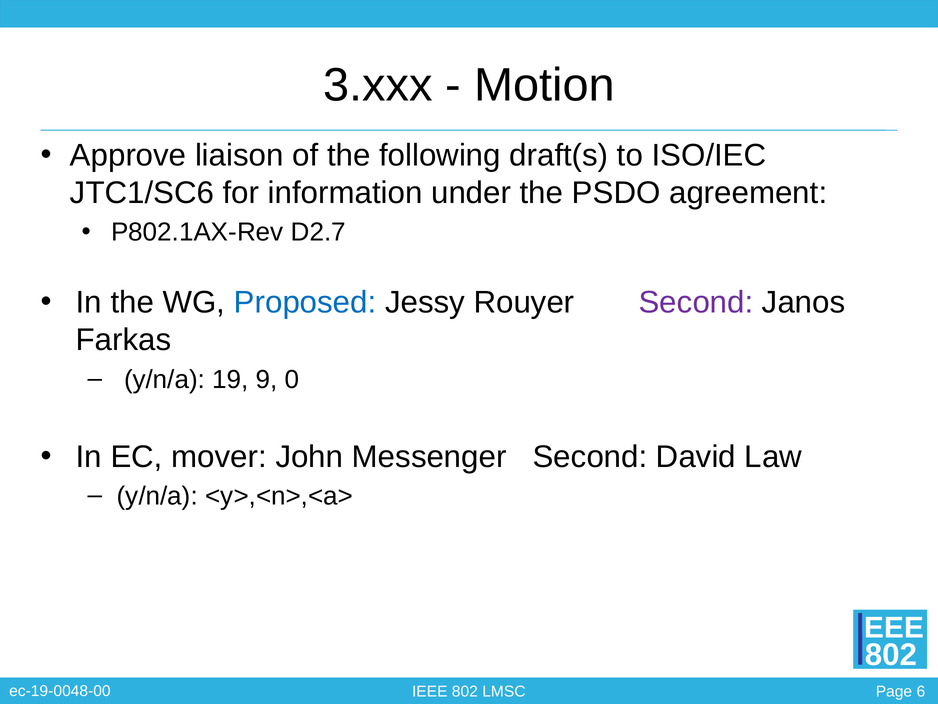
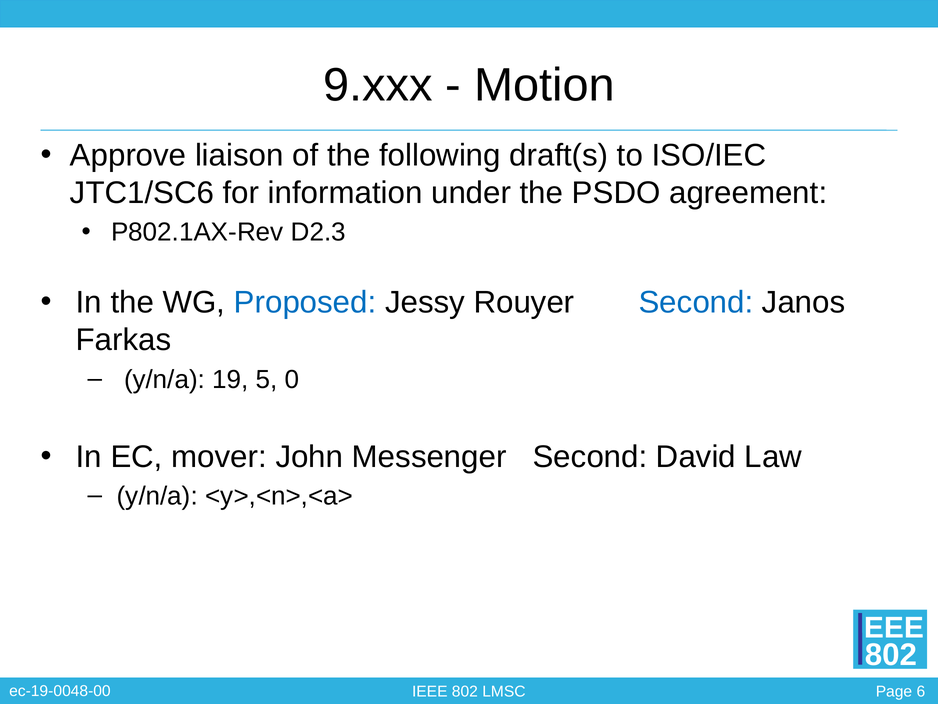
3.xxx: 3.xxx -> 9.xxx
D2.7: D2.7 -> D2.3
Second at (696, 302) colour: purple -> blue
9: 9 -> 5
